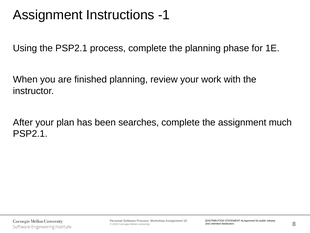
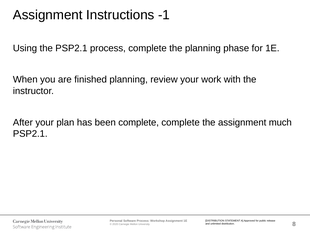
been searches: searches -> complete
